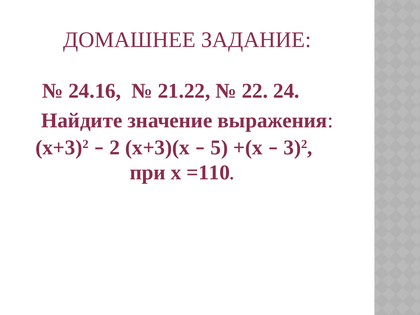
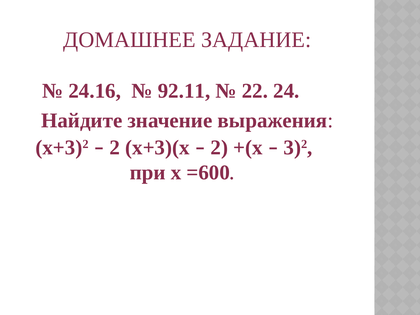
21.22: 21.22 -> 92.11
5 at (219, 147): 5 -> 2
=110: =110 -> =600
